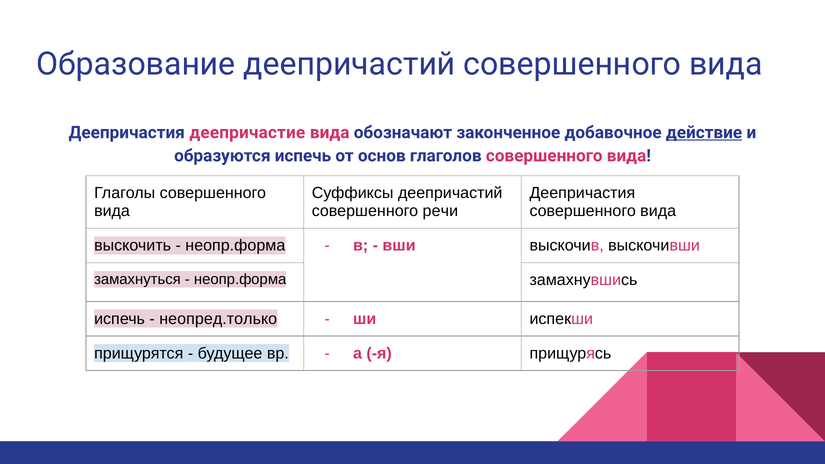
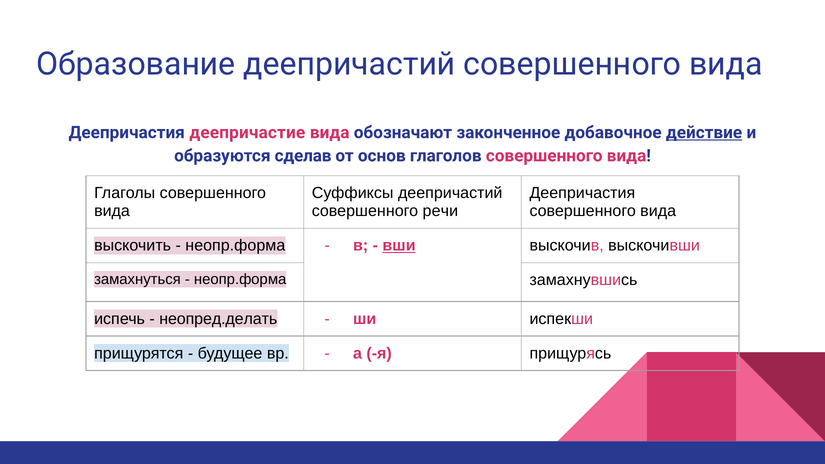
образуются испечь: испечь -> сделав
вши underline: none -> present
неопред.только: неопред.только -> неопред.делать
